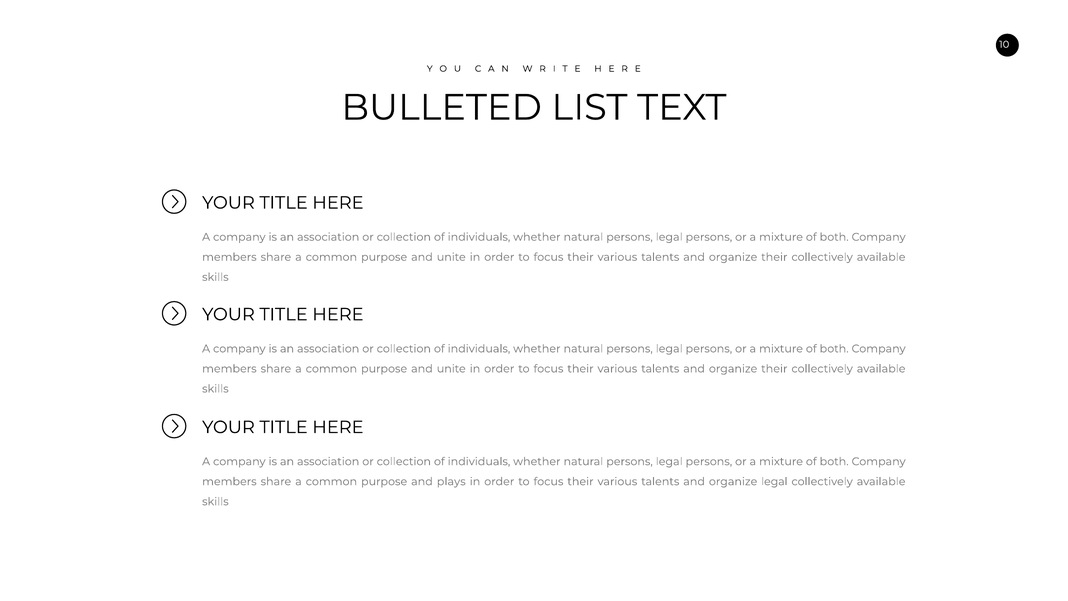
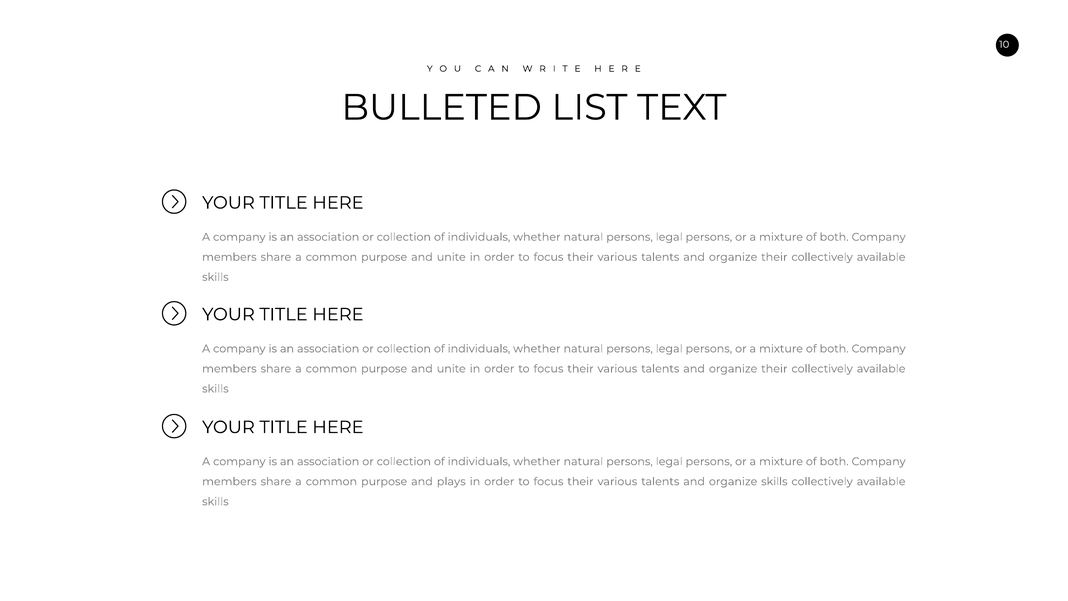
organize legal: legal -> skills
